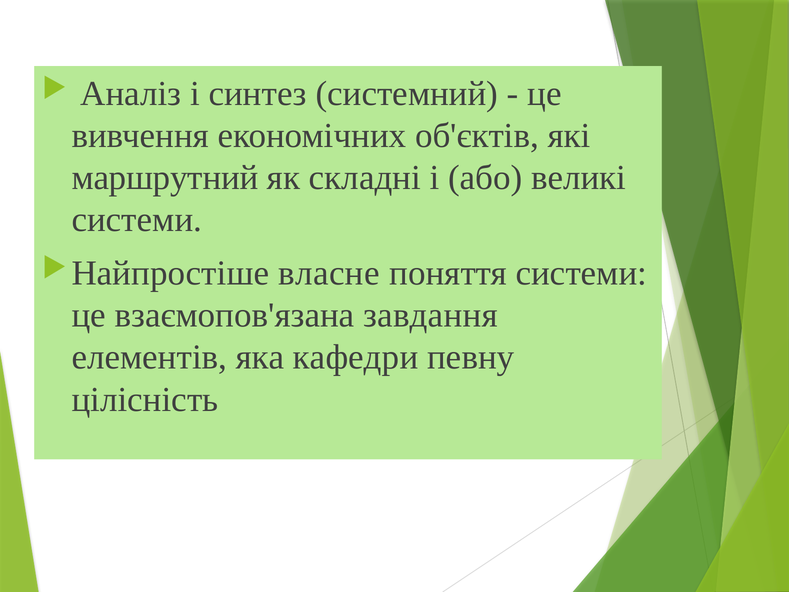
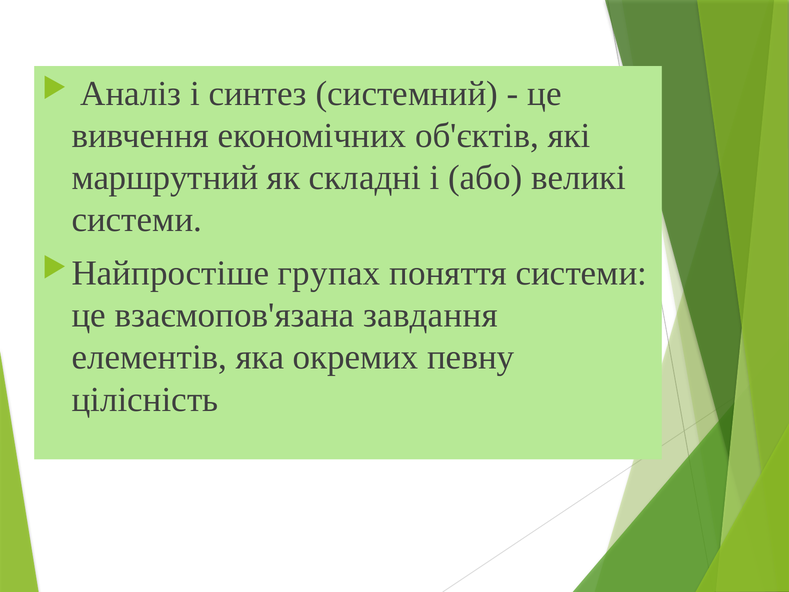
власне: власне -> групах
кафедри: кафедри -> окремих
